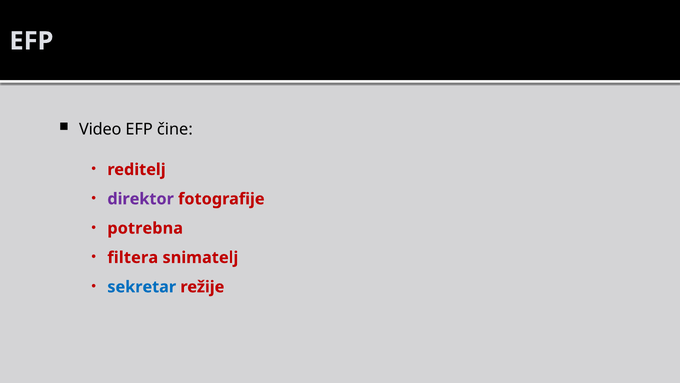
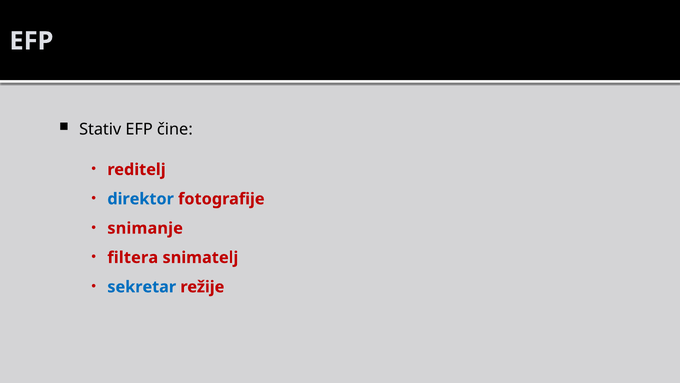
Video: Video -> Stativ
direktor colour: purple -> blue
potrebna: potrebna -> snimanje
